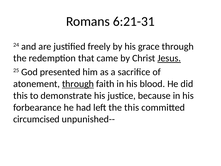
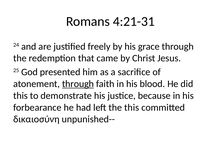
6:21-31: 6:21-31 -> 4:21-31
Jesus underline: present -> none
circumcised: circumcised -> δικαιοσύνη
